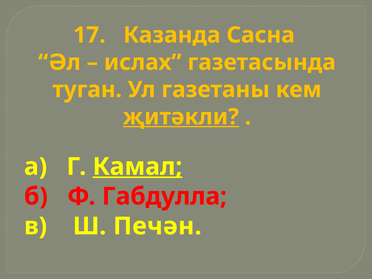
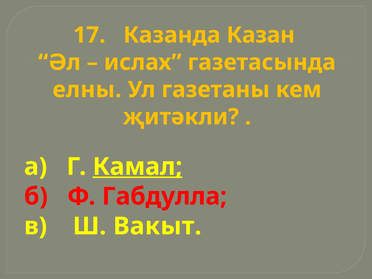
Сасна: Сасна -> Казан
туган: туган -> елны
җитәкли underline: present -> none
Печән: Печән -> Вакыт
